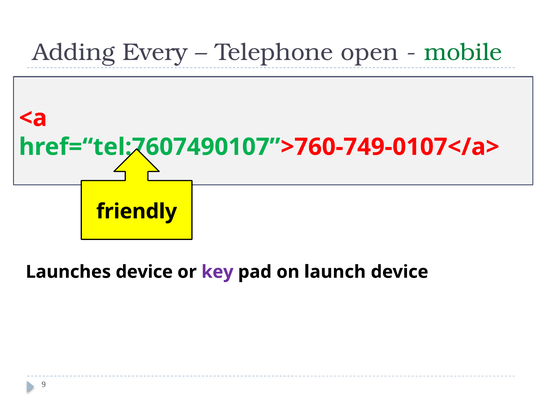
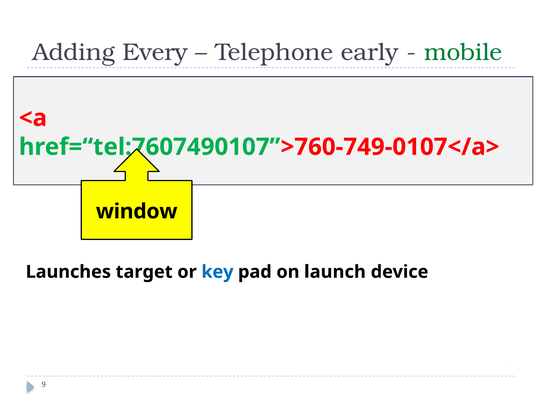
open: open -> early
friendly: friendly -> window
Launches device: device -> target
key colour: purple -> blue
